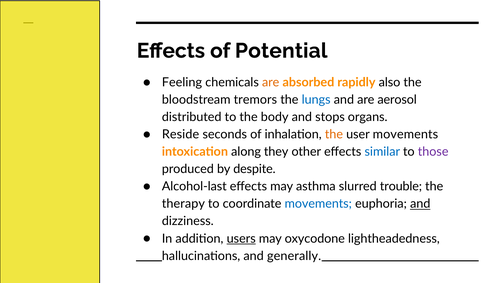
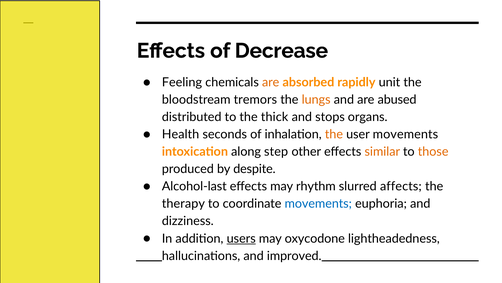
Potential: Potential -> Decrease
also: also -> unit
lungs colour: blue -> orange
aerosol: aerosol -> abused
body: body -> thick
Reside: Reside -> Health
they: they -> step
similar colour: blue -> orange
those colour: purple -> orange
asthma: asthma -> rhythm
trouble: trouble -> affects
and at (420, 203) underline: present -> none
generally: generally -> improved
